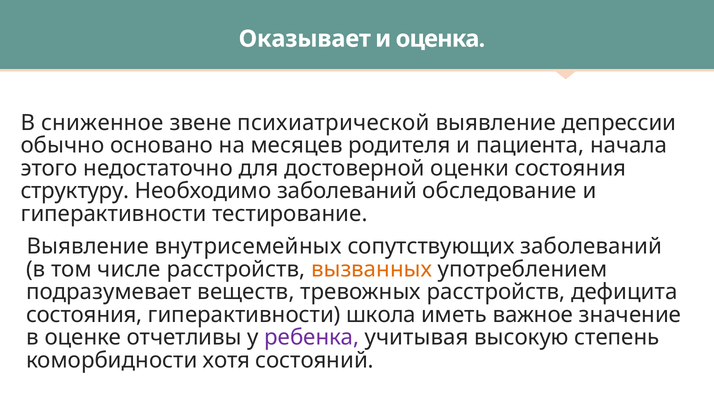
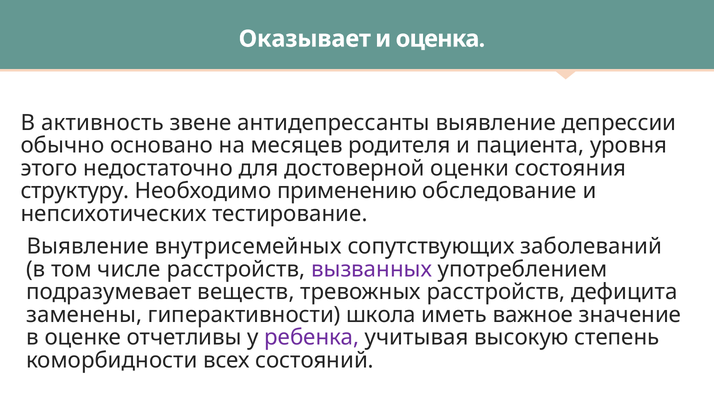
сниженное: сниженное -> активность
психиатрической: психиатрической -> антидепрессанты
начала: начала -> уровня
Необходимо заболеваний: заболеваний -> применению
гиперактивности at (114, 214): гиперактивности -> непсихотических
вызванных colour: orange -> purple
состояния at (84, 314): состояния -> заменены
хотя: хотя -> всех
